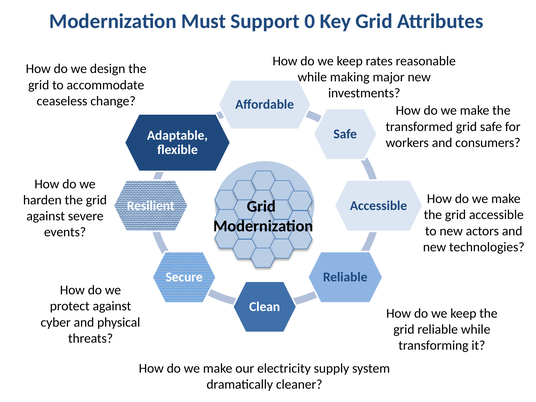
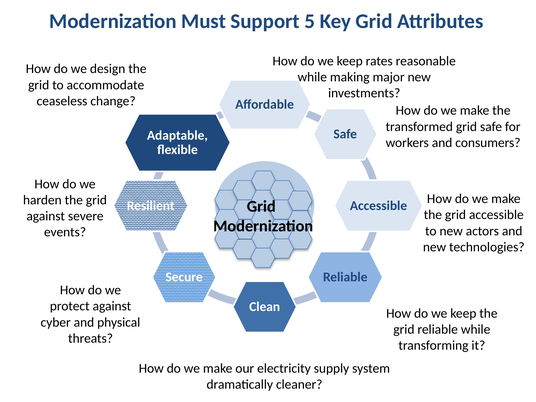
0: 0 -> 5
